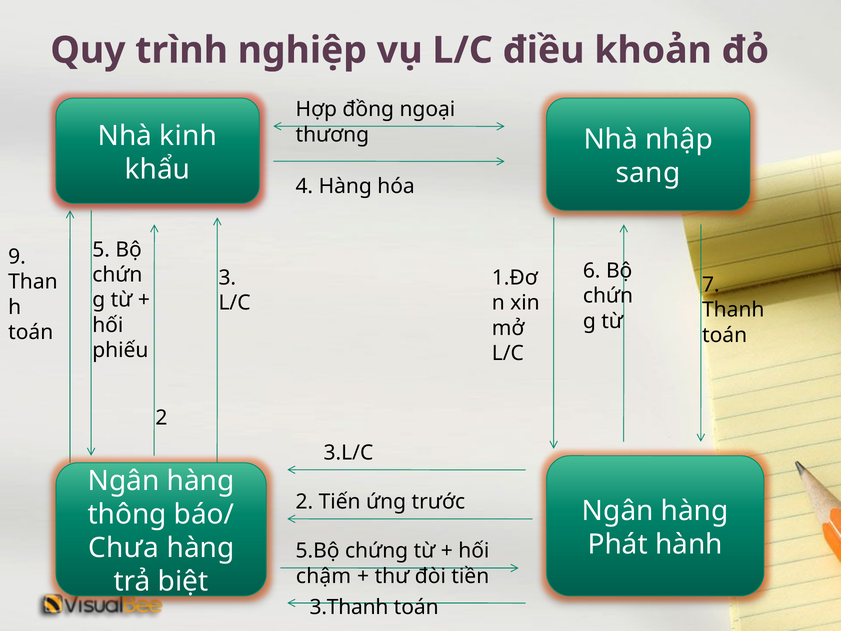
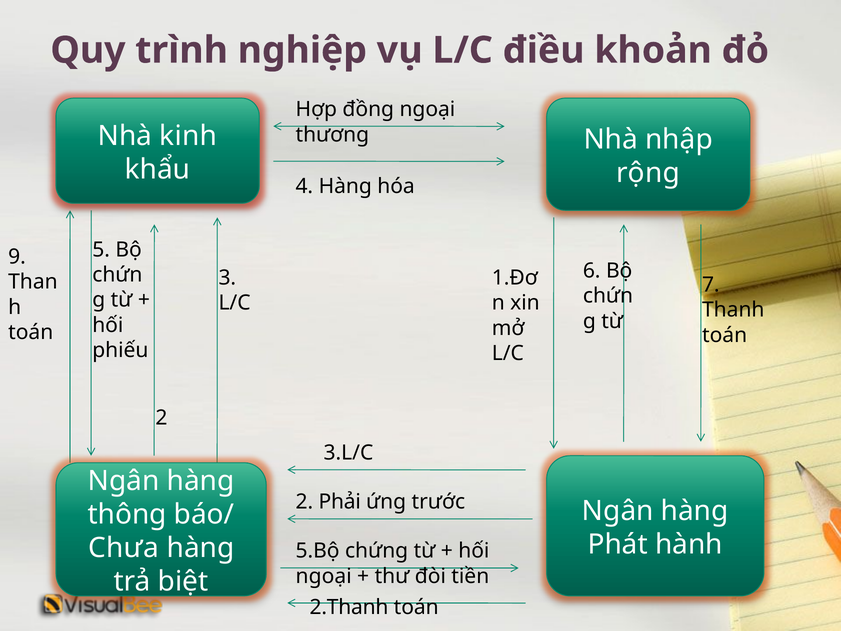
sang: sang -> rộng
Tiến: Tiến -> Phải
chậm at (324, 576): chậm -> ngoại
3.Thanh: 3.Thanh -> 2.Thanh
